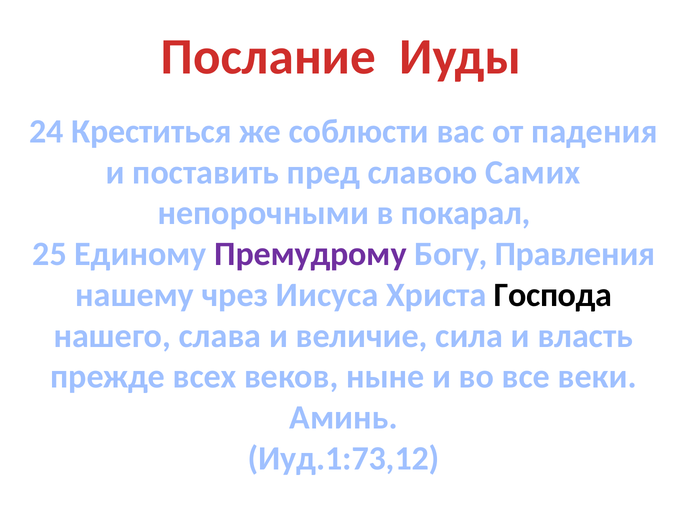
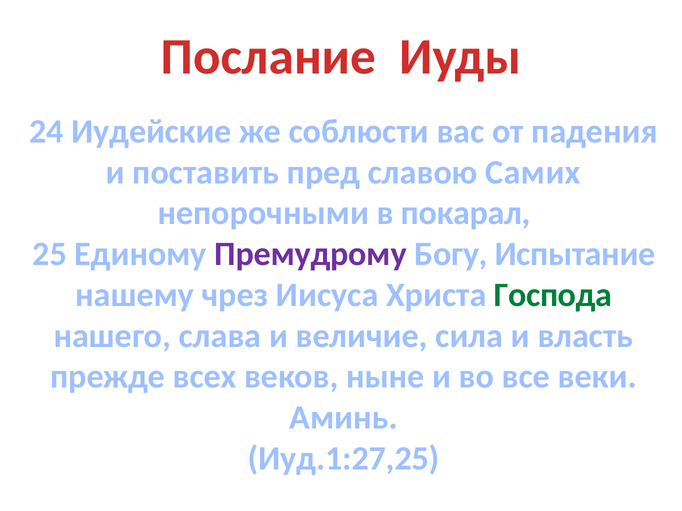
Креститься: Креститься -> Иудейские
Правления: Правления -> Испытание
Господа colour: black -> green
Иуд.1:73,12: Иуд.1:73,12 -> Иуд.1:27,25
